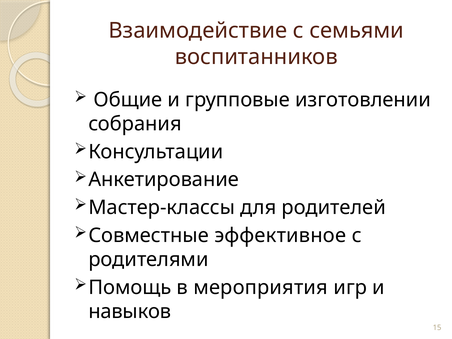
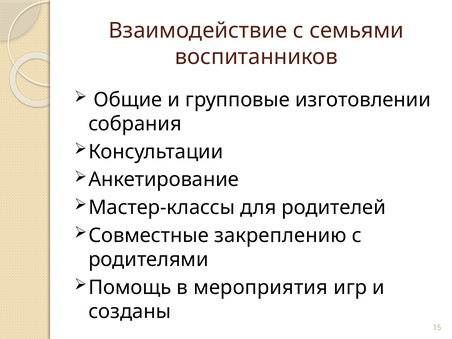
эффективное: эффективное -> закреплению
навыков: навыков -> созданы
